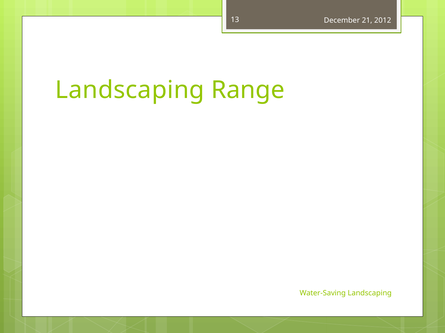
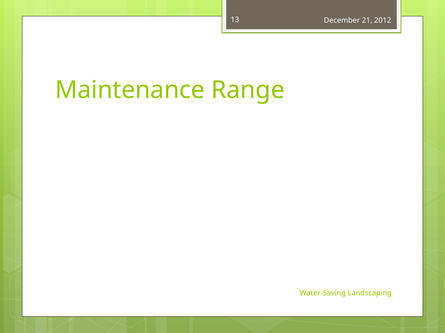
Landscaping at (130, 90): Landscaping -> Maintenance
